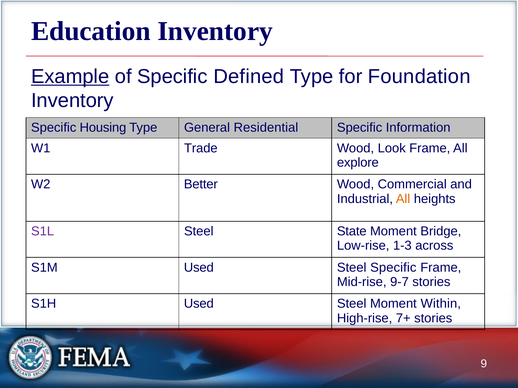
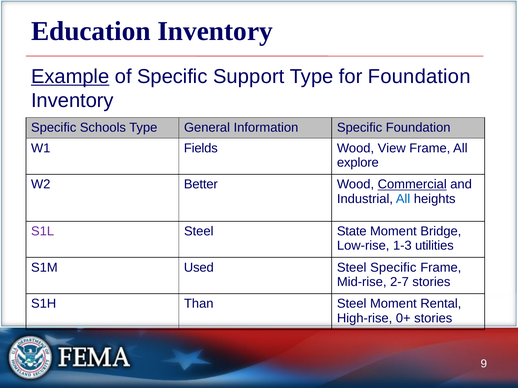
Defined: Defined -> Support
Housing: Housing -> Schools
Residential: Residential -> Information
Specific Information: Information -> Foundation
Trade: Trade -> Fields
Look: Look -> View
Commercial underline: none -> present
All at (403, 199) colour: orange -> blue
across: across -> utilities
9-7: 9-7 -> 2-7
S1H Used: Used -> Than
Within: Within -> Rental
7+: 7+ -> 0+
